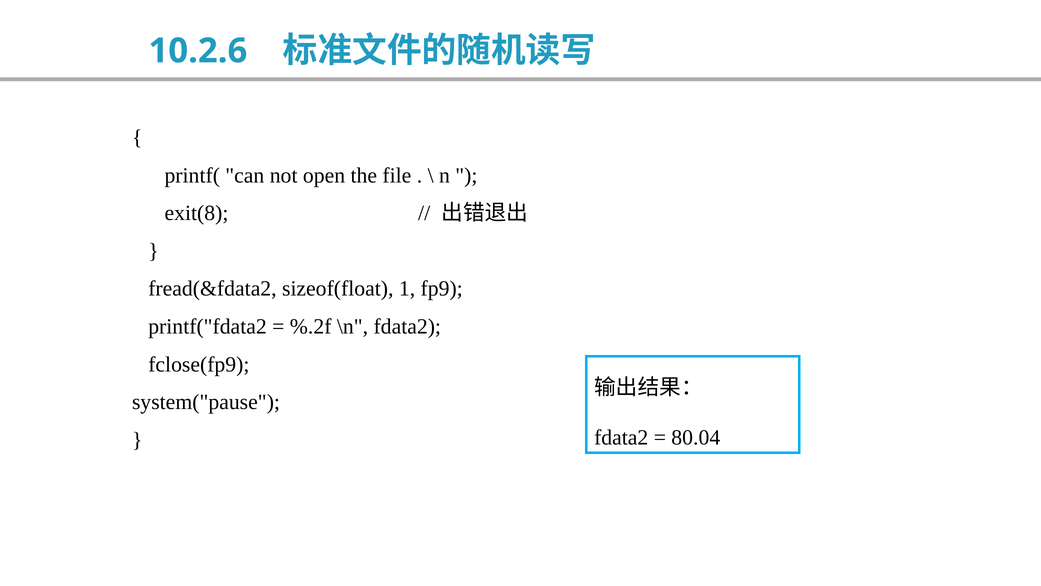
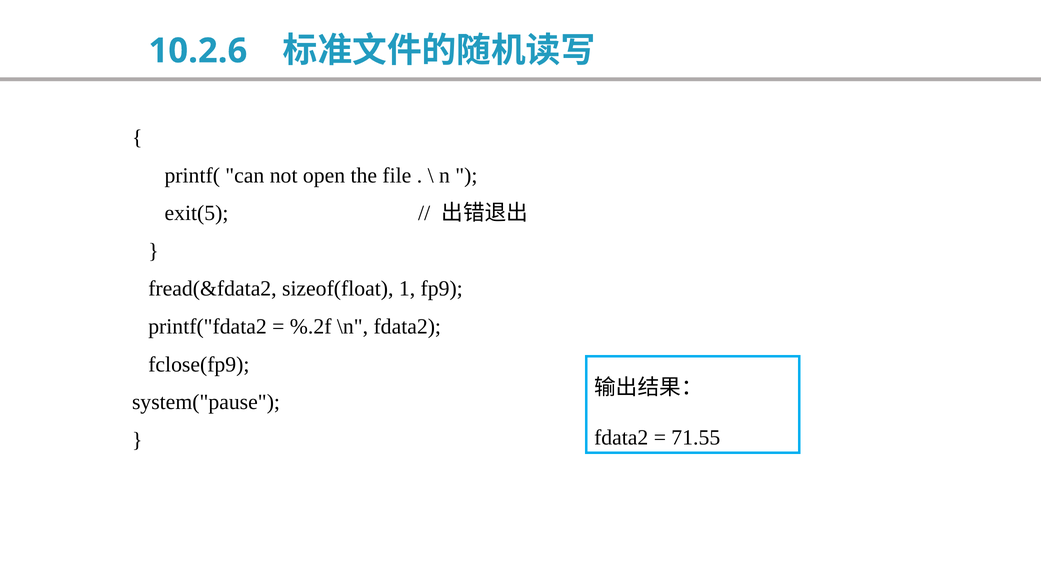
exit(8: exit(8 -> exit(5
80.04: 80.04 -> 71.55
